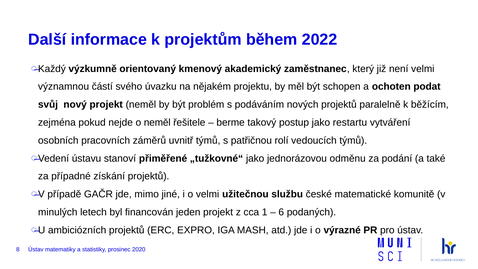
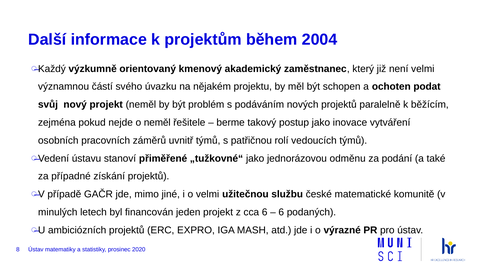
2022: 2022 -> 2004
restartu: restartu -> inovace
cca 1: 1 -> 6
